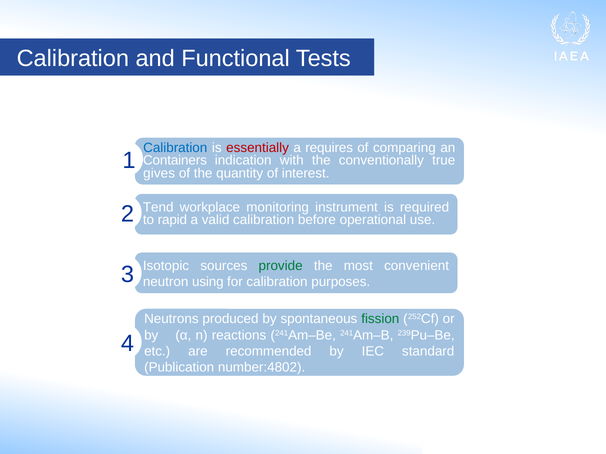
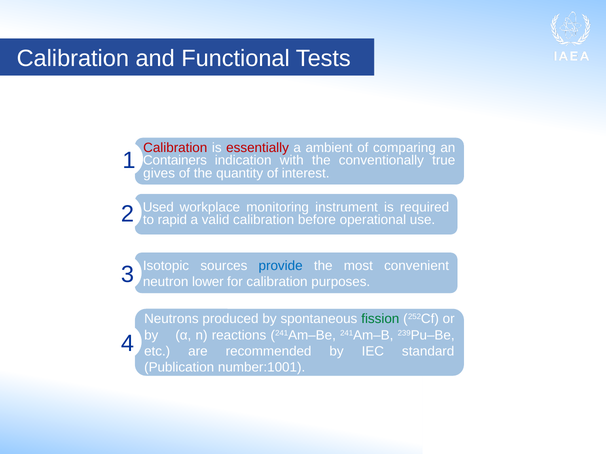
Calibration at (175, 148) colour: blue -> red
requires: requires -> ambient
Tend: Tend -> Used
provide colour: green -> blue
using: using -> lower
number:4802: number:4802 -> number:1001
